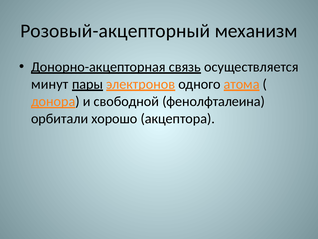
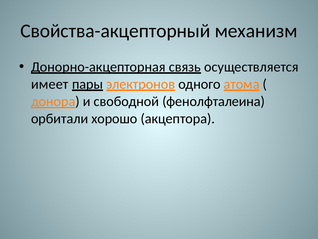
Розовый-акцепторный: Розовый-акцепторный -> Свойства-акцепторный
минут: минут -> имеет
